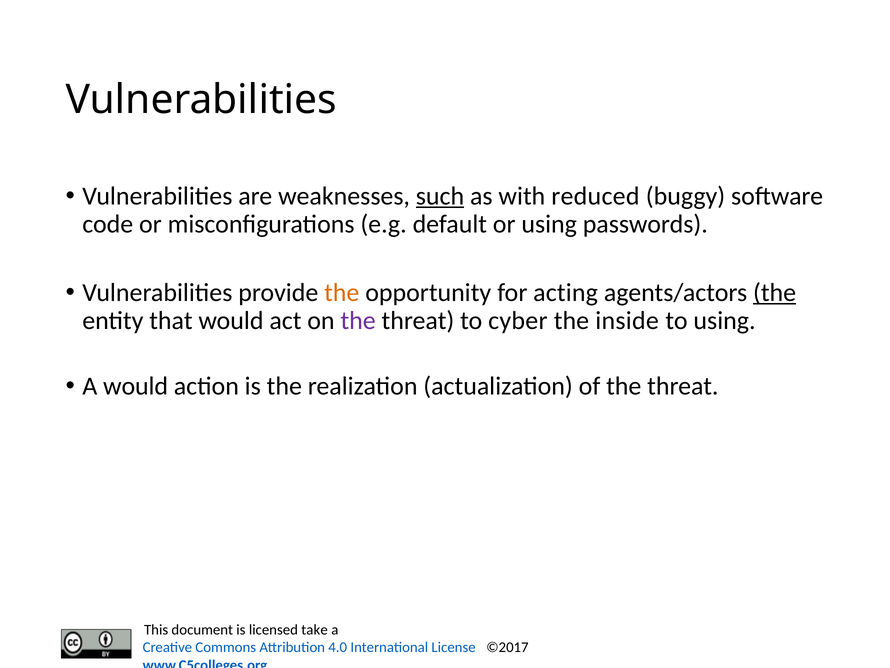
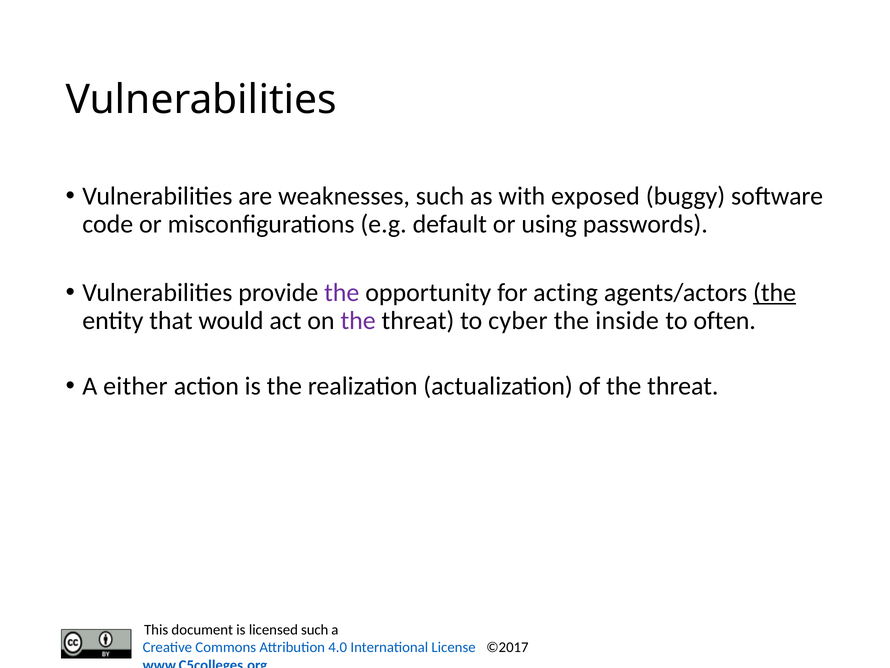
such at (440, 196) underline: present -> none
reduced: reduced -> exposed
the at (342, 292) colour: orange -> purple
to using: using -> often
A would: would -> either
take at (315, 629): take -> such
